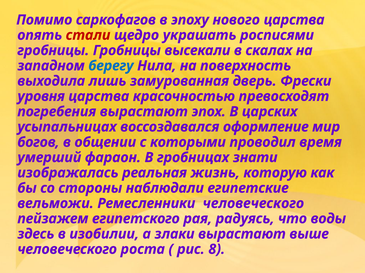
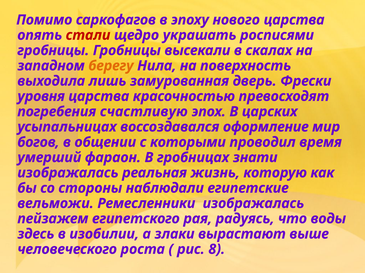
берегу colour: blue -> orange
погребения вырастают: вырастают -> счастливую
Ремесленники человеческого: человеческого -> изображалась
